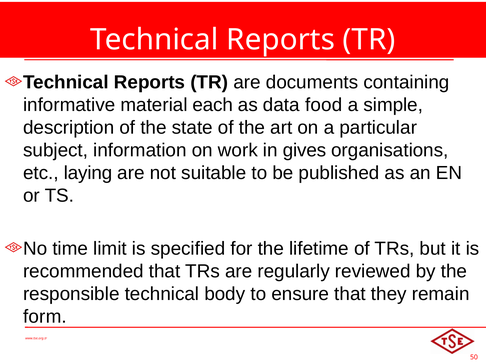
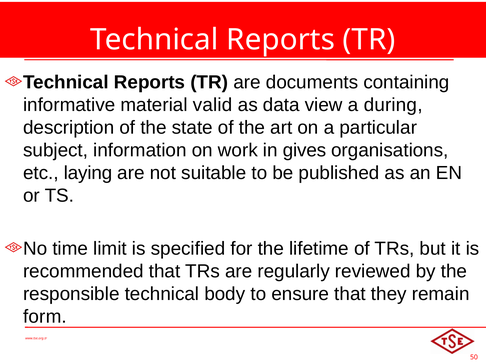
each: each -> valid
food: food -> view
simple: simple -> during
